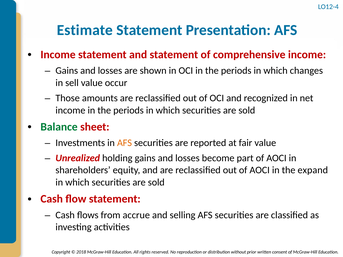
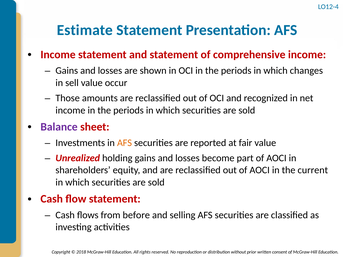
Balance colour: green -> purple
expand: expand -> current
accrue: accrue -> before
